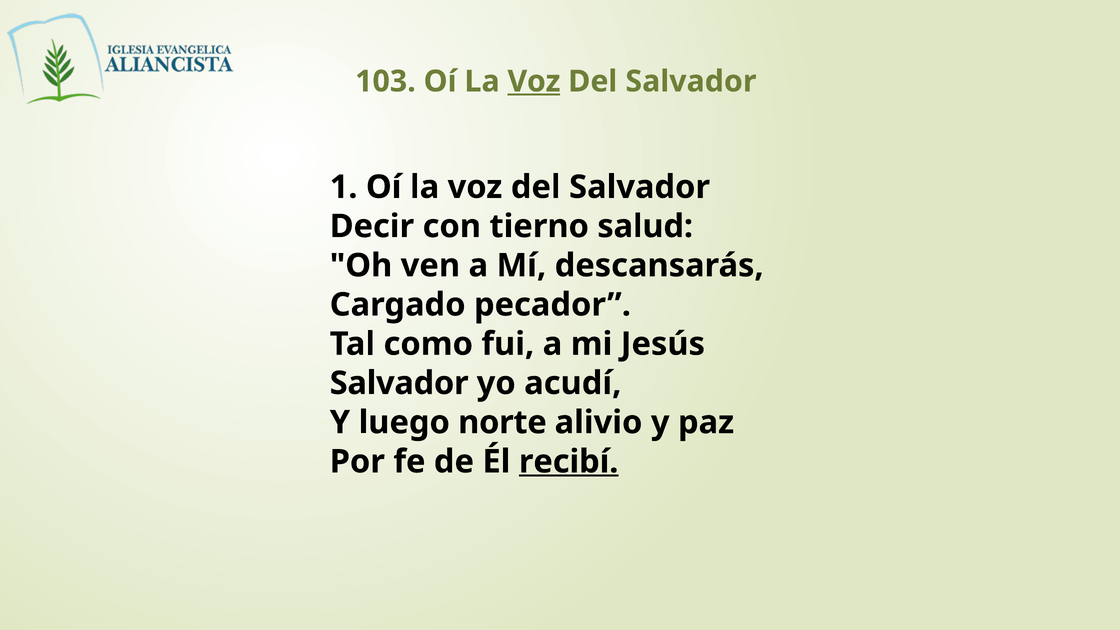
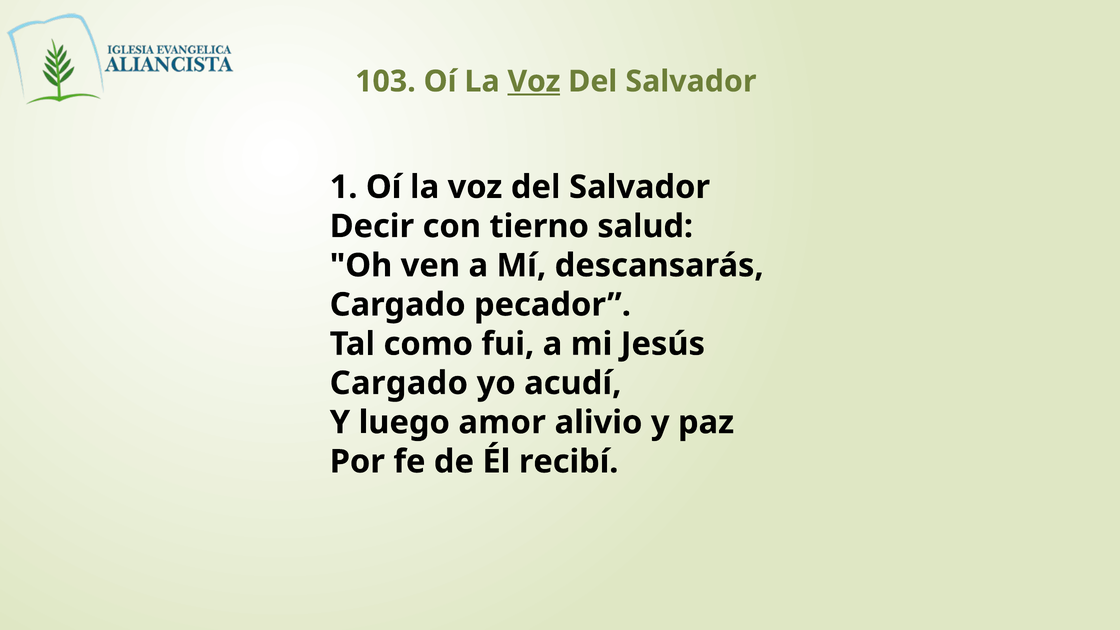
Salvador at (399, 383): Salvador -> Cargado
norte: norte -> amor
recibí underline: present -> none
